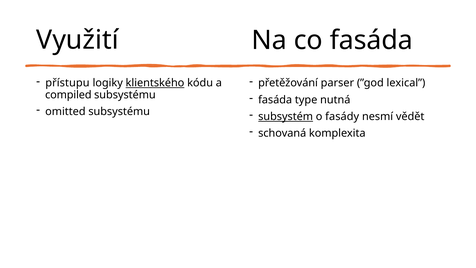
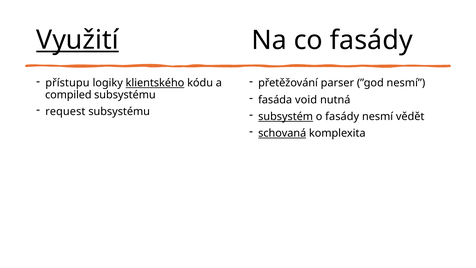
Využití underline: none -> present
co fasáda: fasáda -> fasády
”god lexical: lexical -> nesmí
type: type -> void
omitted: omitted -> request
schovaná underline: none -> present
